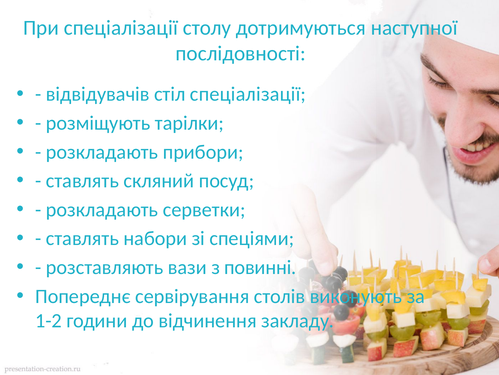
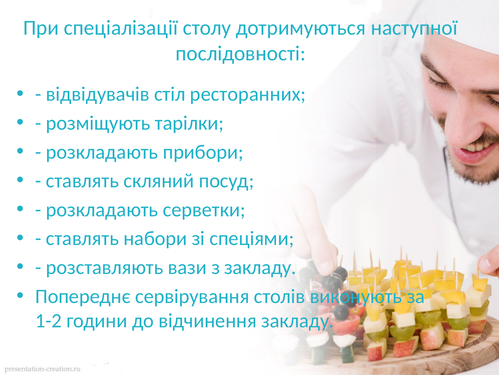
стіл спеціалізації: спеціалізації -> ресторанних
з повинні: повинні -> закладу
